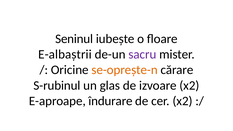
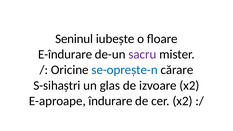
E-albaștrii: E-albaștrii -> E-îndurare
se-oprește-n colour: orange -> blue
S-rubinul: S-rubinul -> S-sihaștri
